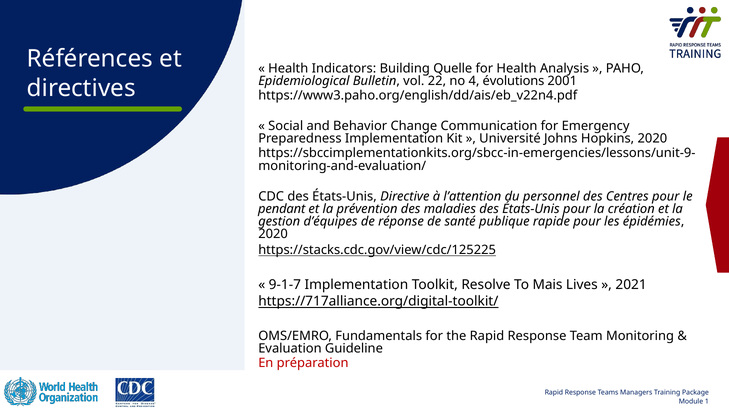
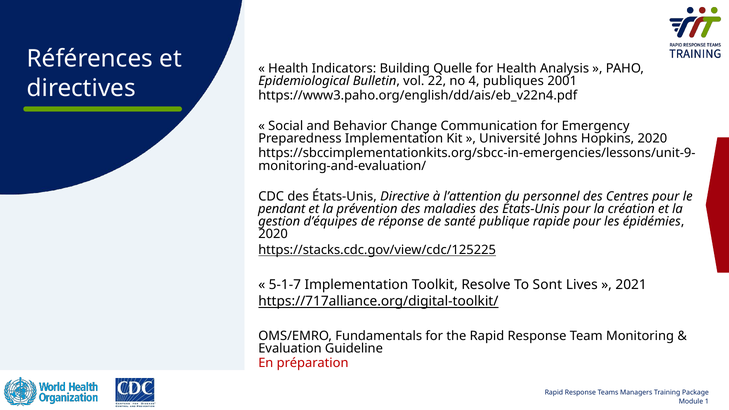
évolutions: évolutions -> publiques
9-1-7: 9-1-7 -> 5-1-7
Mais: Mais -> Sont
